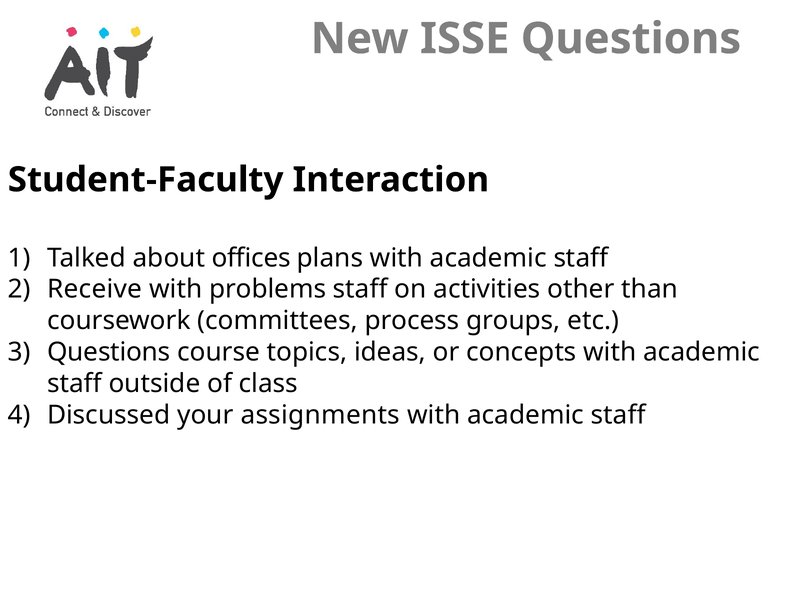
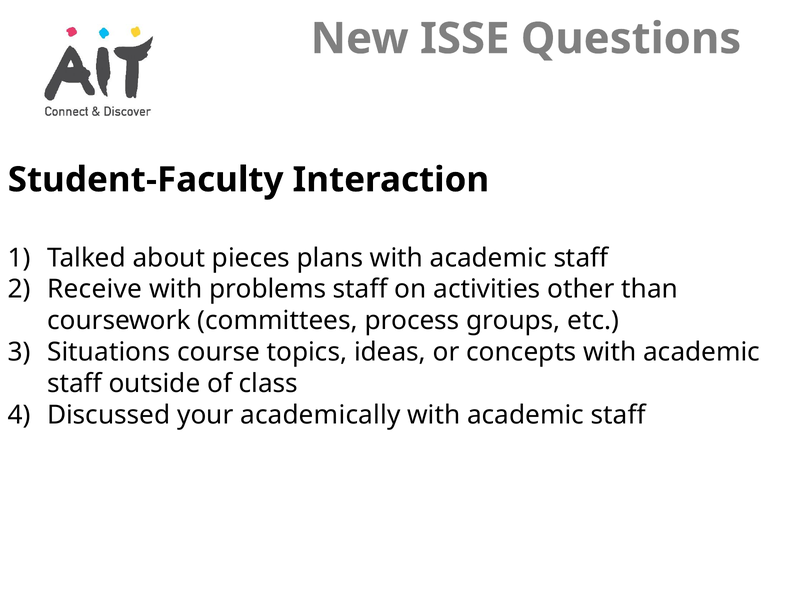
offices: offices -> pieces
Questions at (109, 352): Questions -> Situations
assignments: assignments -> academically
